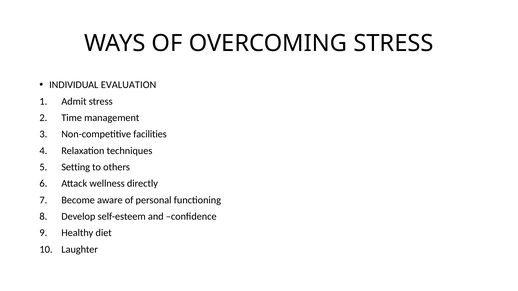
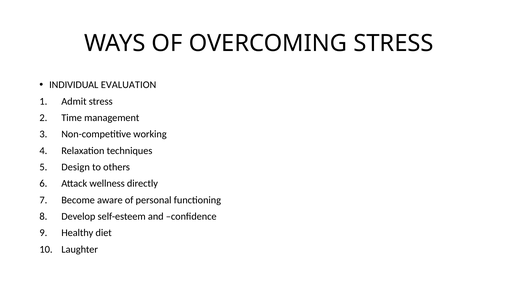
facilities: facilities -> working
Setting: Setting -> Design
